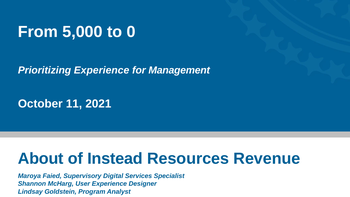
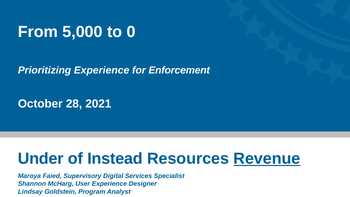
Management: Management -> Enforcement
11: 11 -> 28
About: About -> Under
Revenue underline: none -> present
